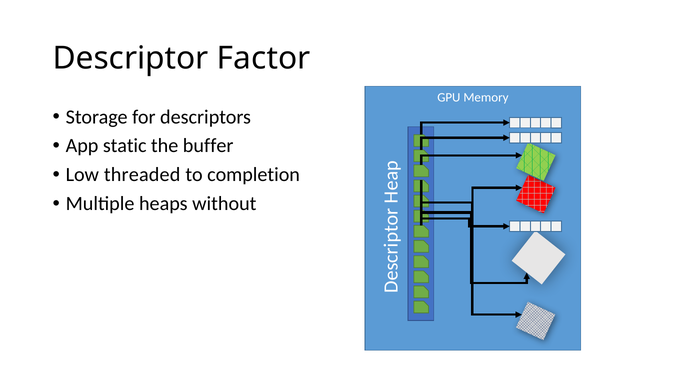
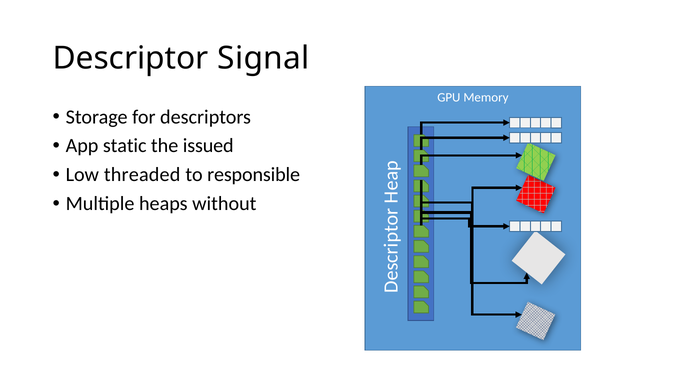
Factor: Factor -> Signal
buffer: buffer -> issued
completion: completion -> responsible
